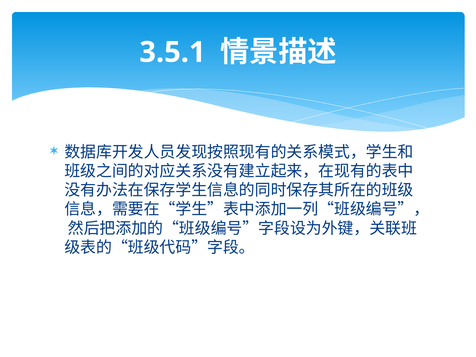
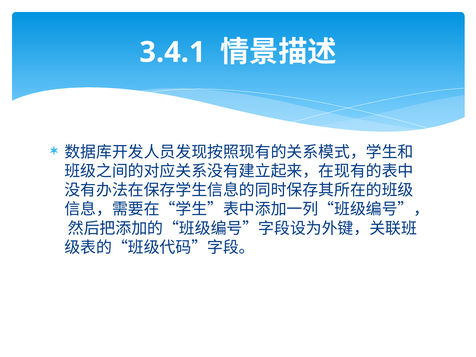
3.5.1: 3.5.1 -> 3.4.1
